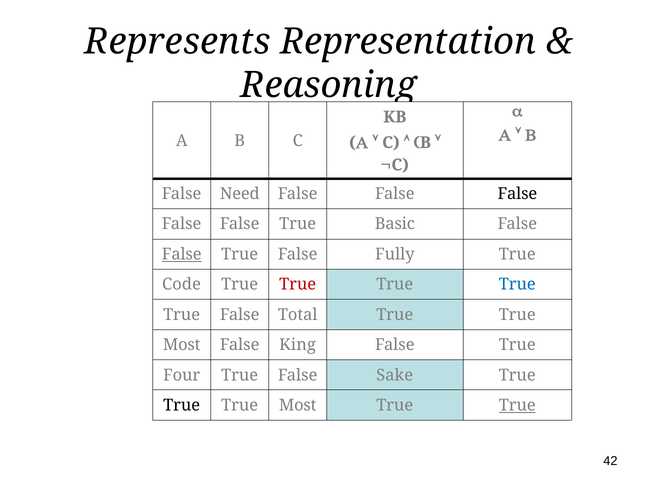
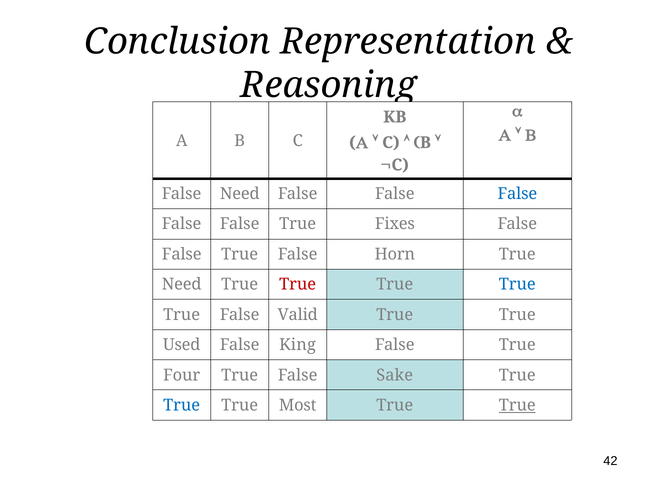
Represents: Represents -> Conclusion
False at (517, 194) colour: black -> blue
Basic: Basic -> Fixes
False at (182, 254) underline: present -> none
Fully: Fully -> Horn
Code at (182, 284): Code -> Need
Total: Total -> Valid
Most at (182, 345): Most -> Used
True at (182, 405) colour: black -> blue
